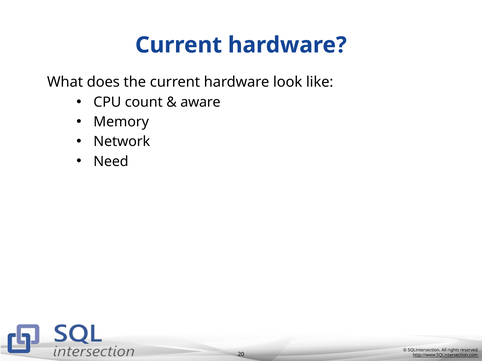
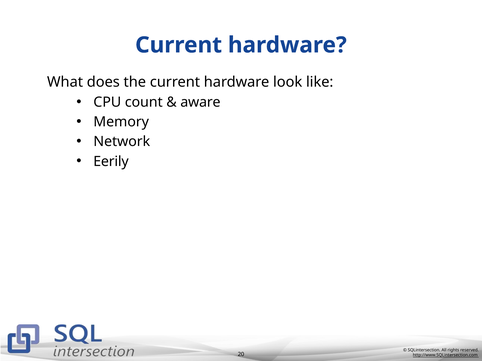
Need: Need -> Eerily
